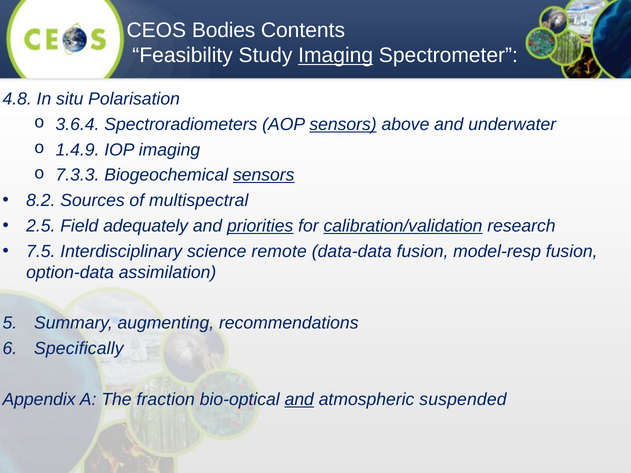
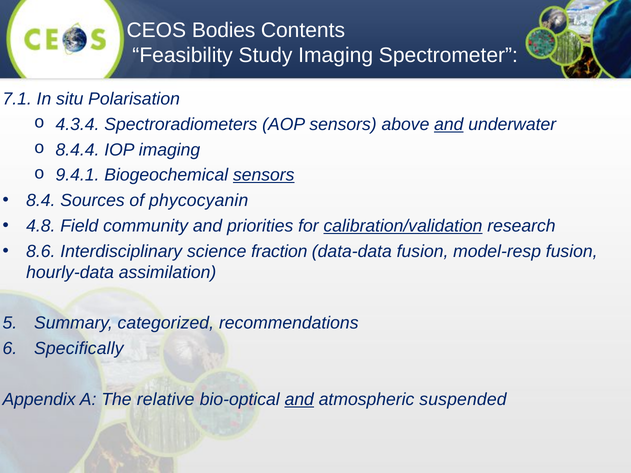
Imaging at (336, 55) underline: present -> none
4.8: 4.8 -> 7.1
3.6.4: 3.6.4 -> 4.3.4
sensors at (343, 124) underline: present -> none
and at (449, 124) underline: none -> present
1.4.9: 1.4.9 -> 8.4.4
7.3.3: 7.3.3 -> 9.4.1
8.2: 8.2 -> 8.4
multispectral: multispectral -> phycocyanin
2.5: 2.5 -> 4.8
adequately: adequately -> community
priorities underline: present -> none
7.5: 7.5 -> 8.6
remote: remote -> fraction
option-data: option-data -> hourly-data
augmenting: augmenting -> categorized
fraction: fraction -> relative
